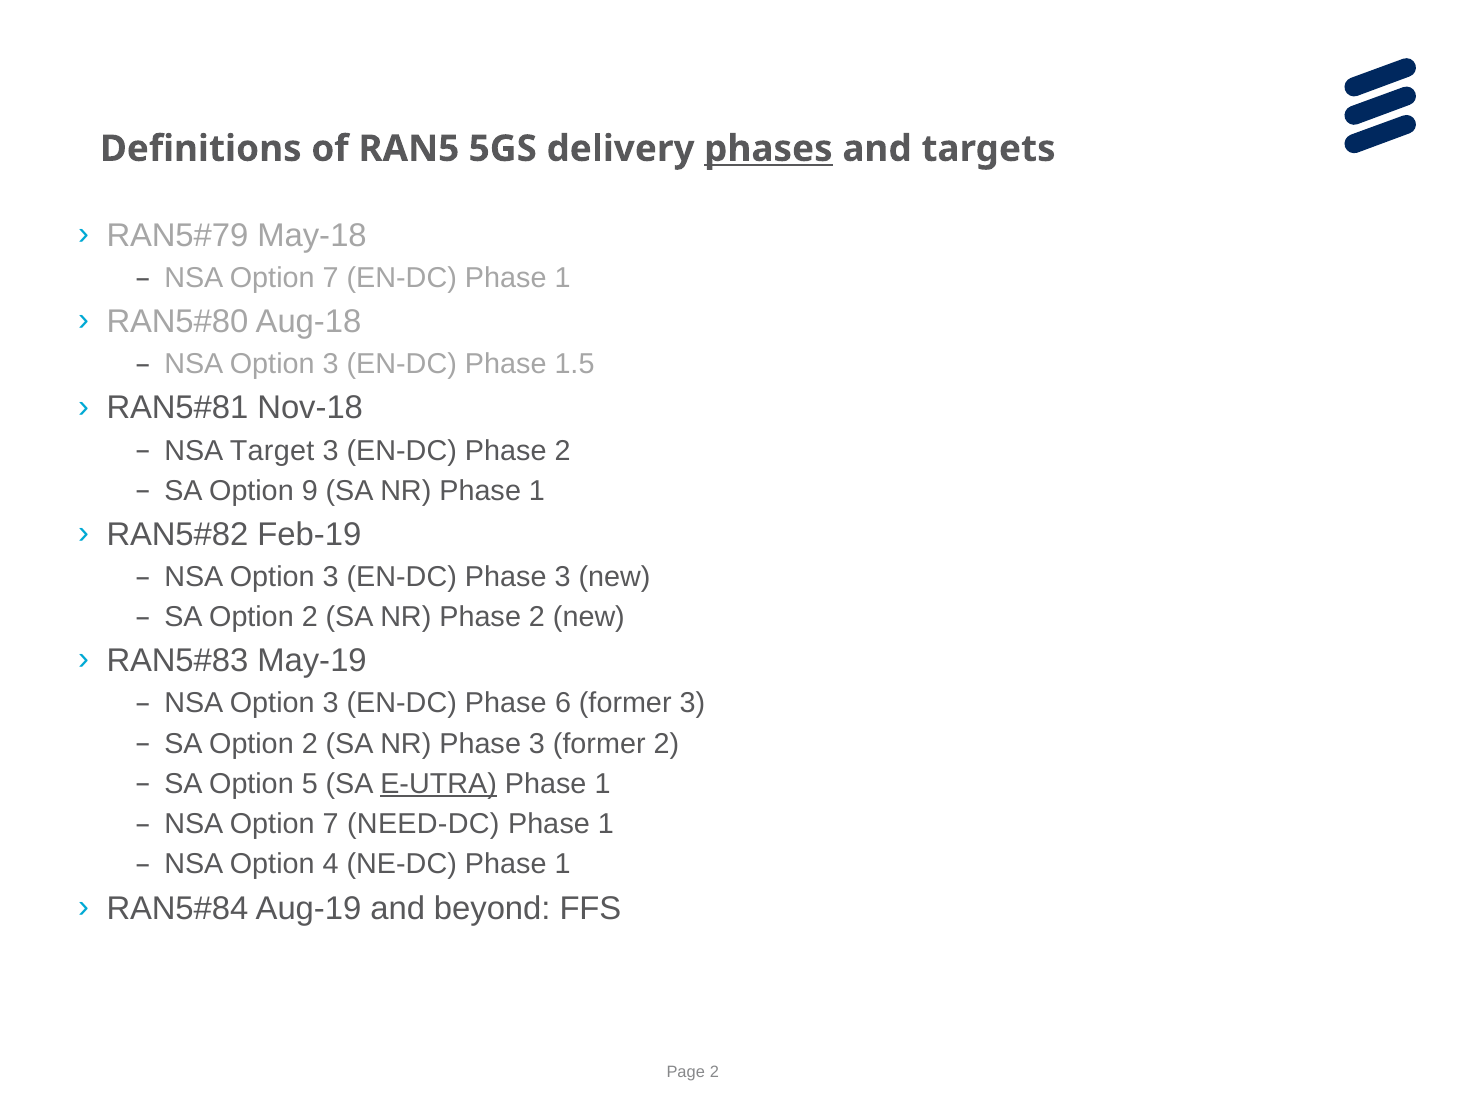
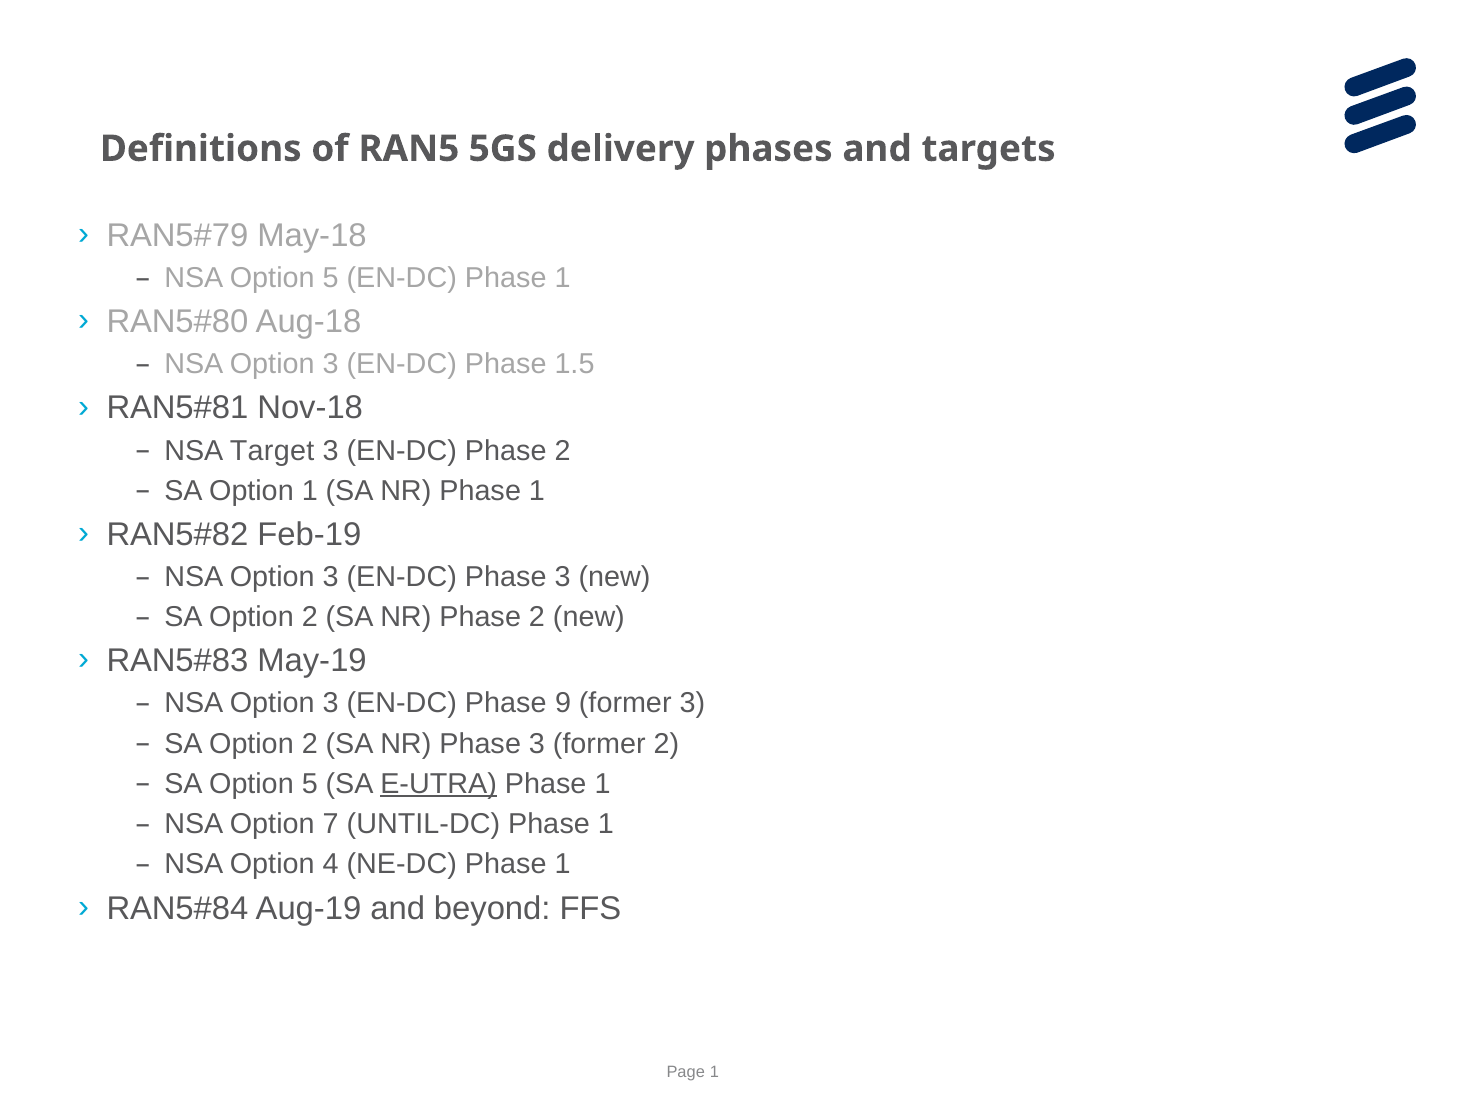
phases underline: present -> none
7 at (331, 278): 7 -> 5
Option 9: 9 -> 1
6: 6 -> 9
NEED-DC: NEED-DC -> UNTIL-DC
2 at (714, 1073): 2 -> 1
